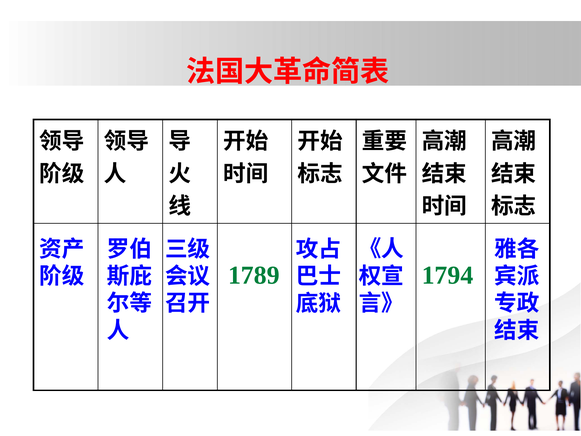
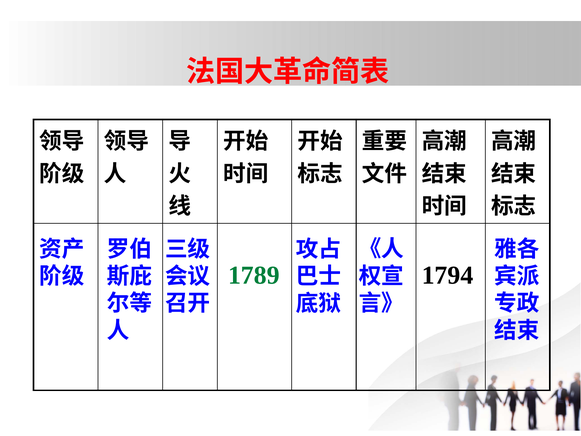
1794 colour: green -> black
